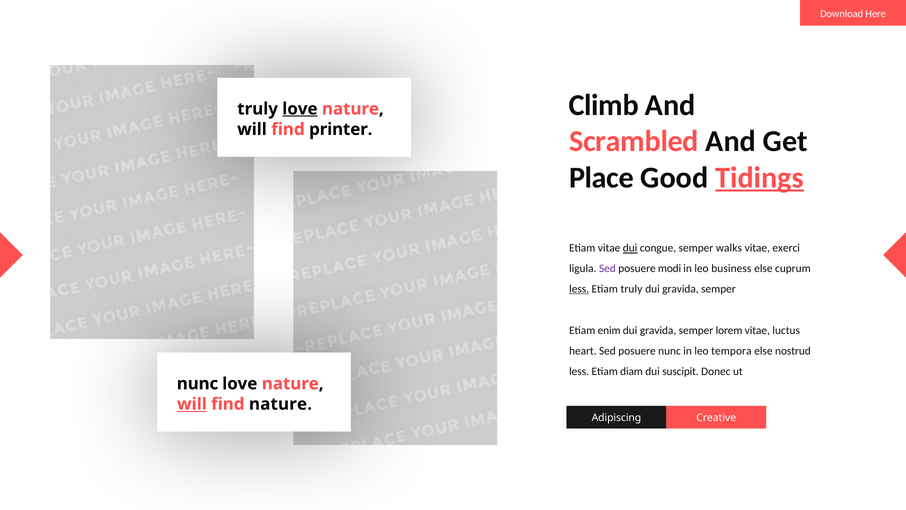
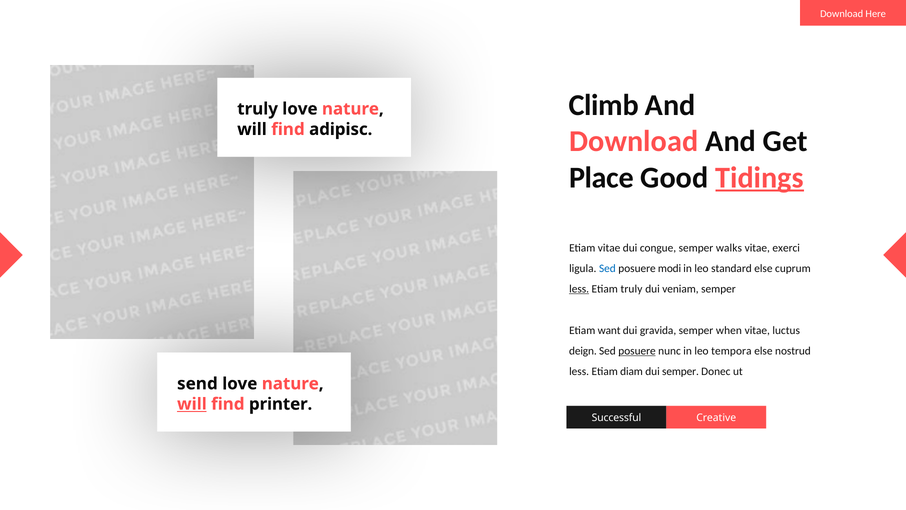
love at (300, 109) underline: present -> none
printer: printer -> adipisc
Scrambled at (634, 141): Scrambled -> Download
dui at (630, 248) underline: present -> none
Sed at (607, 268) colour: purple -> blue
business: business -> standard
gravida at (680, 289): gravida -> veniam
enim: enim -> want
lorem: lorem -> when
heart: heart -> deign
posuere at (637, 351) underline: none -> present
dui suscipit: suscipit -> semper
nunc at (198, 383): nunc -> send
find nature: nature -> printer
Adipiscing: Adipiscing -> Successful
